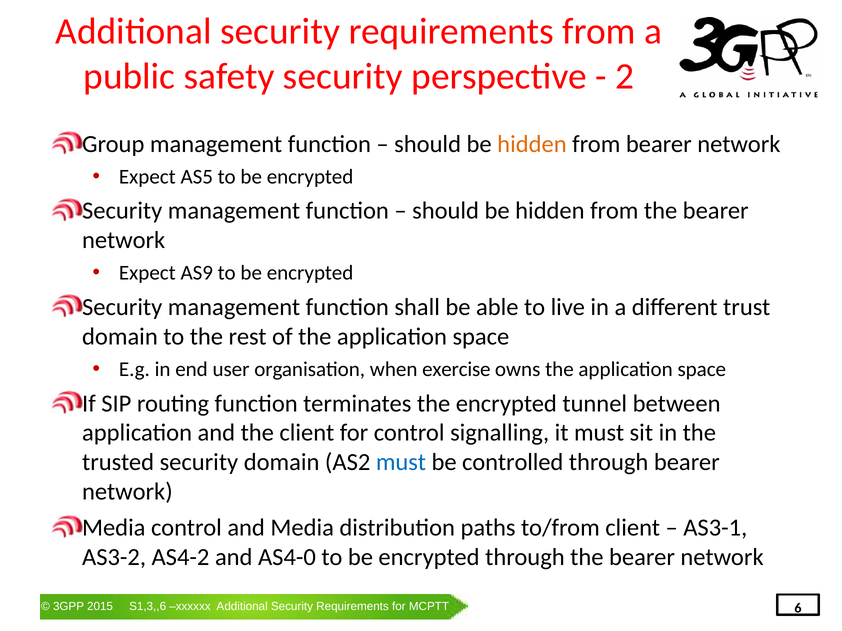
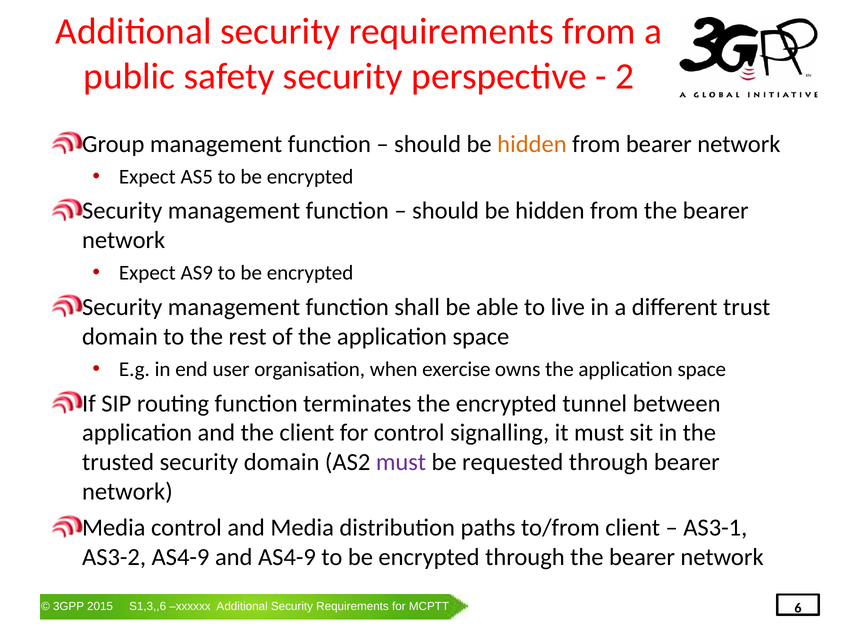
must at (401, 463) colour: blue -> purple
controlled: controlled -> requested
AS3-2 AS4-2: AS4-2 -> AS4-9
and AS4-0: AS4-0 -> AS4-9
